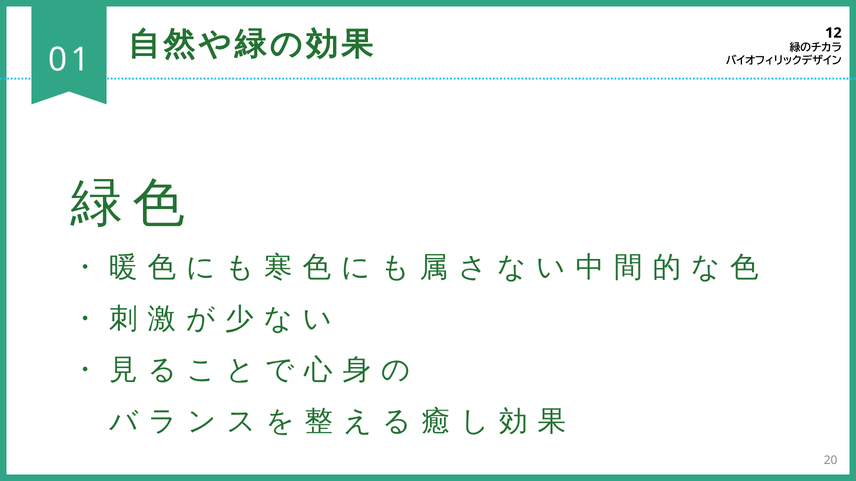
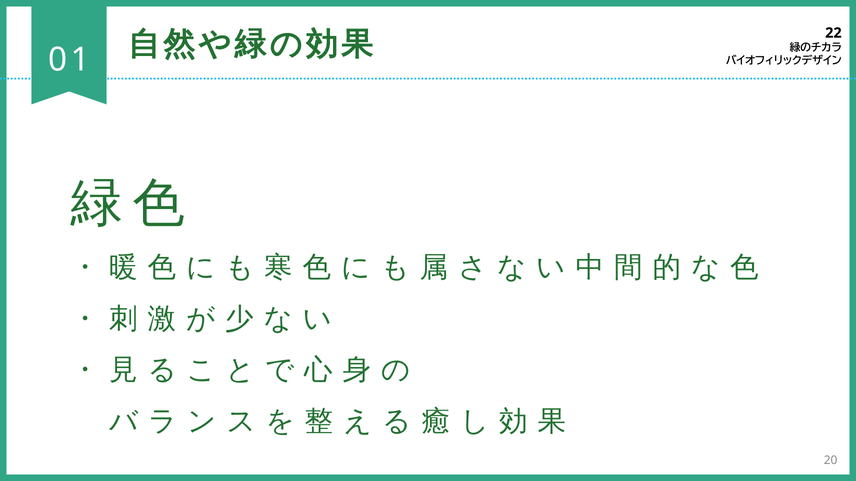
12: 12 -> 22
